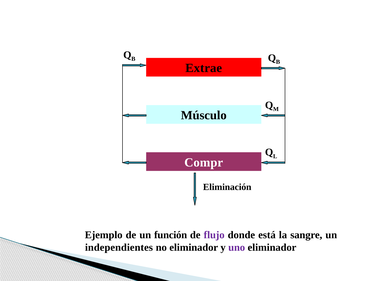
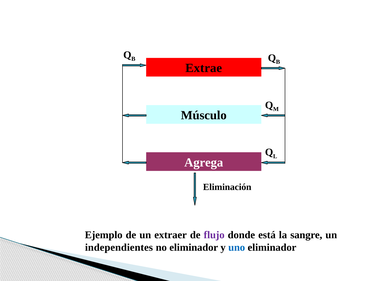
Compr: Compr -> Agrega
función: función -> extraer
uno colour: purple -> blue
